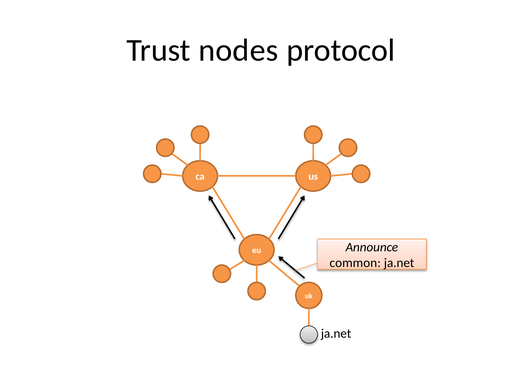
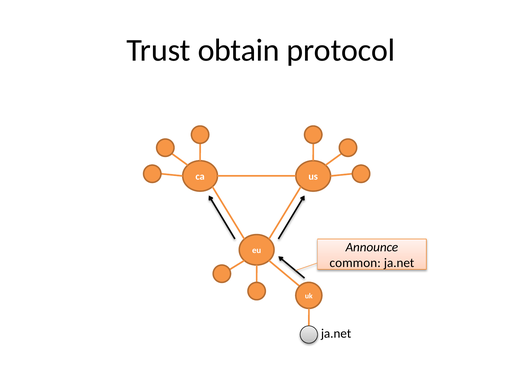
nodes: nodes -> obtain
